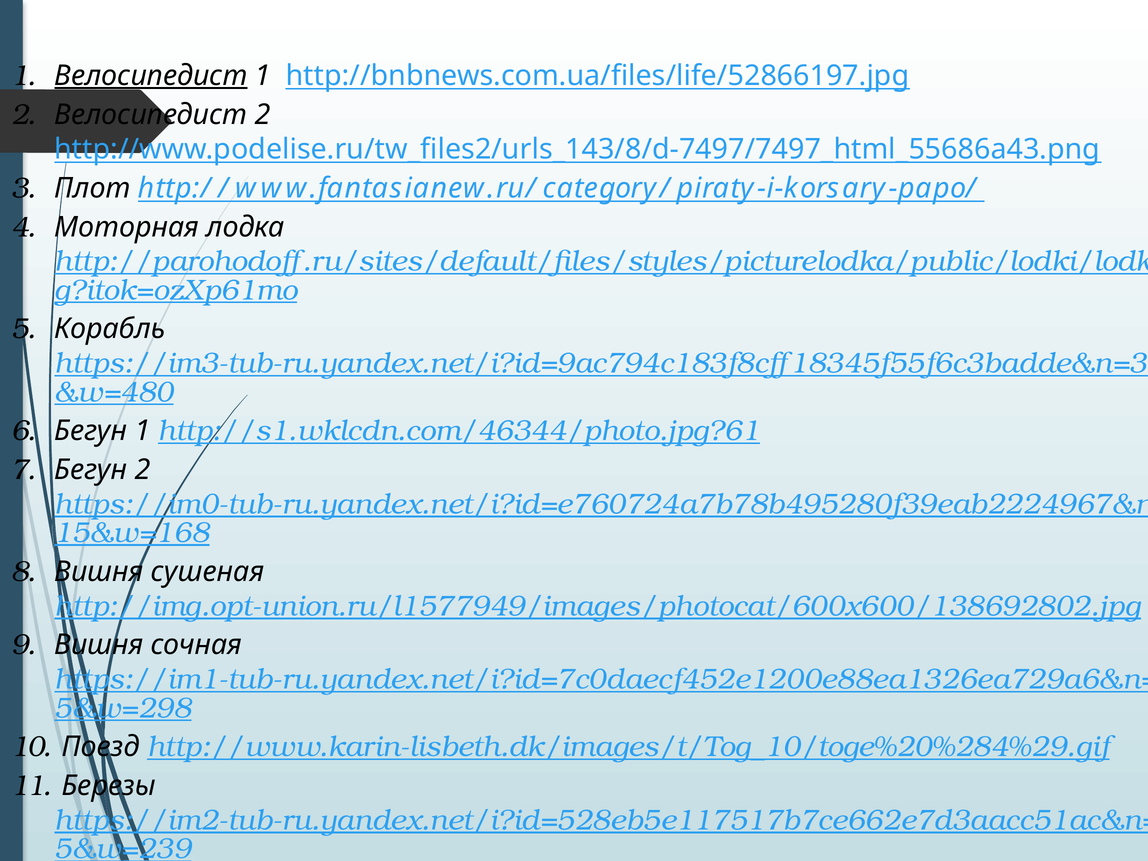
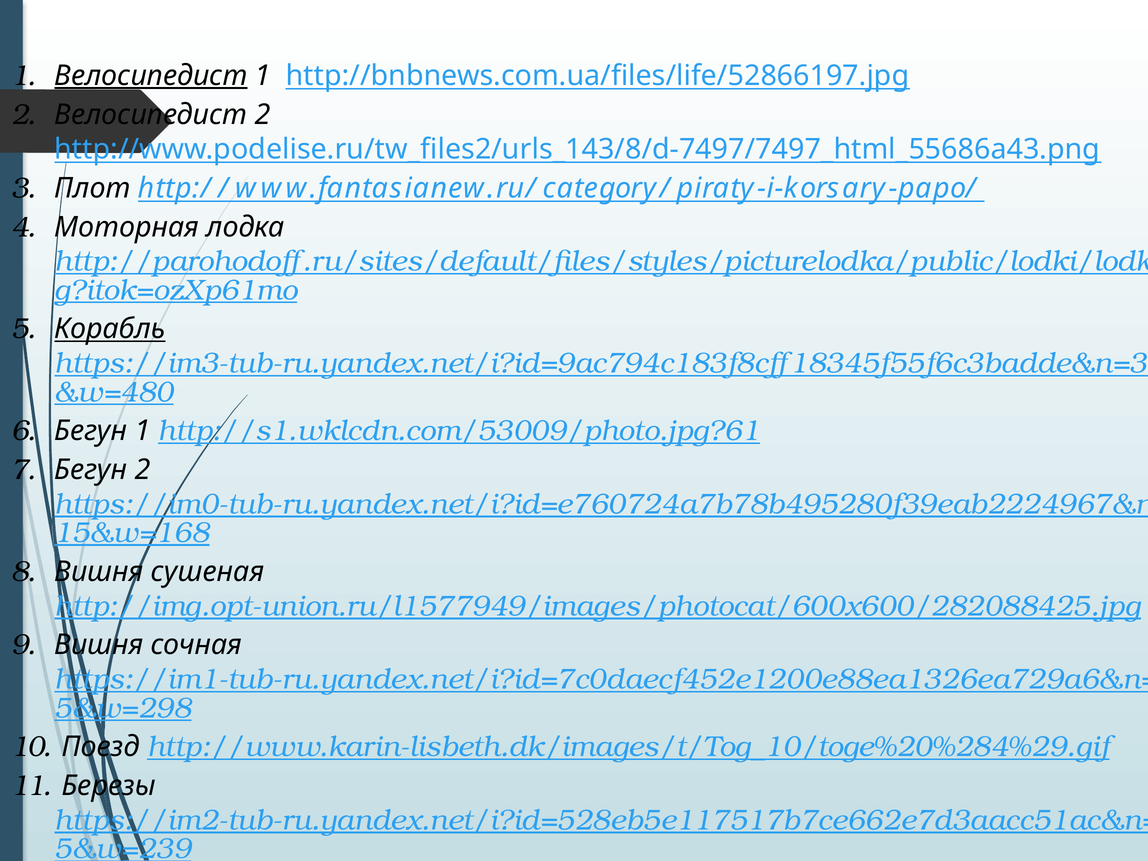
Корабль underline: none -> present
http://s1.wklcdn.com/46344/photo.jpg?61: http://s1.wklcdn.com/46344/photo.jpg?61 -> http://s1.wklcdn.com/53009/photo.jpg?61
http://img.opt-union.ru/l1577949/images/photocat/600x600/138692802.jpg: http://img.opt-union.ru/l1577949/images/photocat/600x600/138692802.jpg -> http://img.opt-union.ru/l1577949/images/photocat/600x600/282088425.jpg
